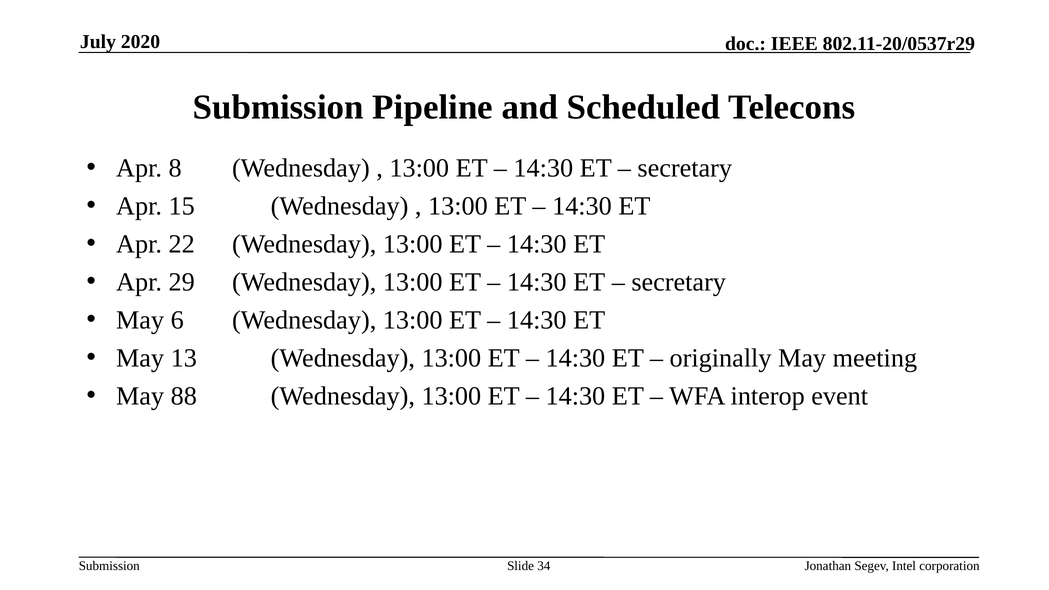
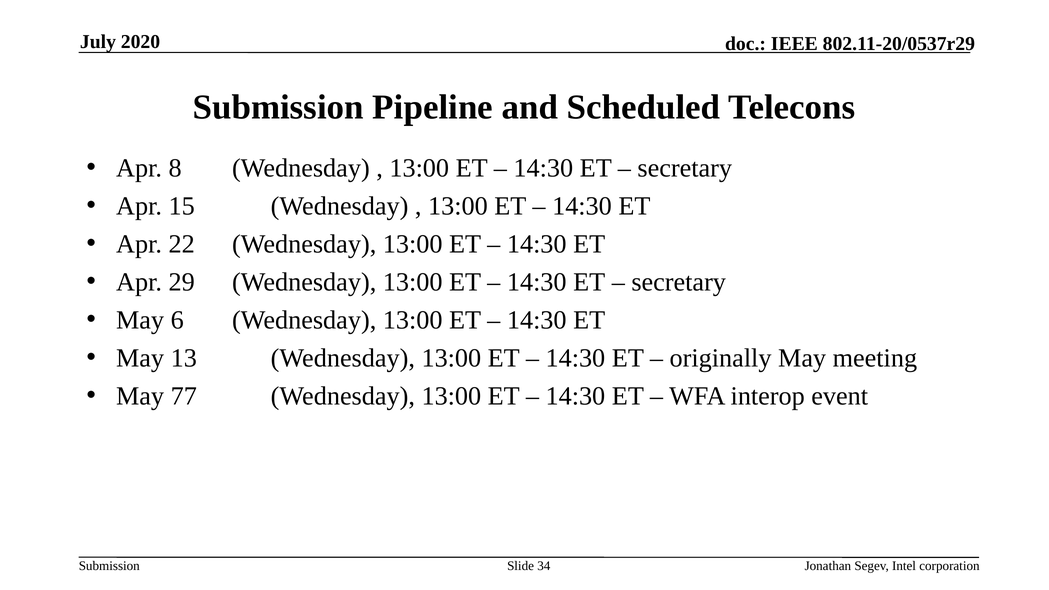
88: 88 -> 77
